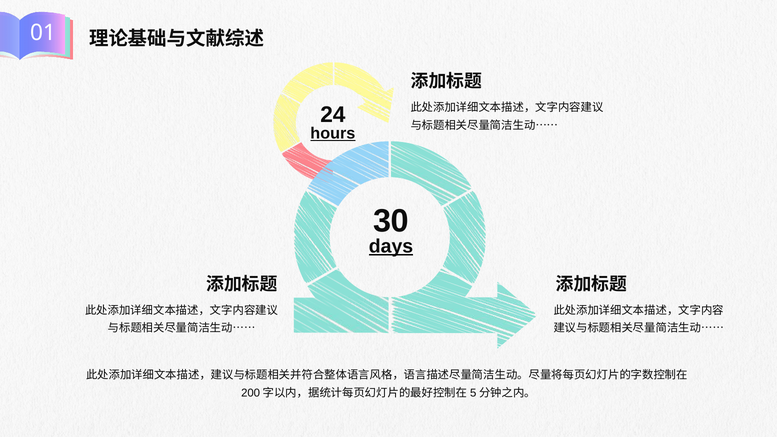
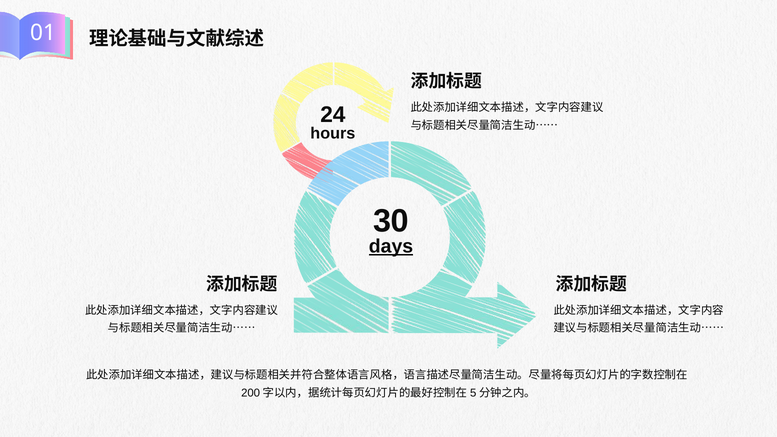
hours underline: present -> none
